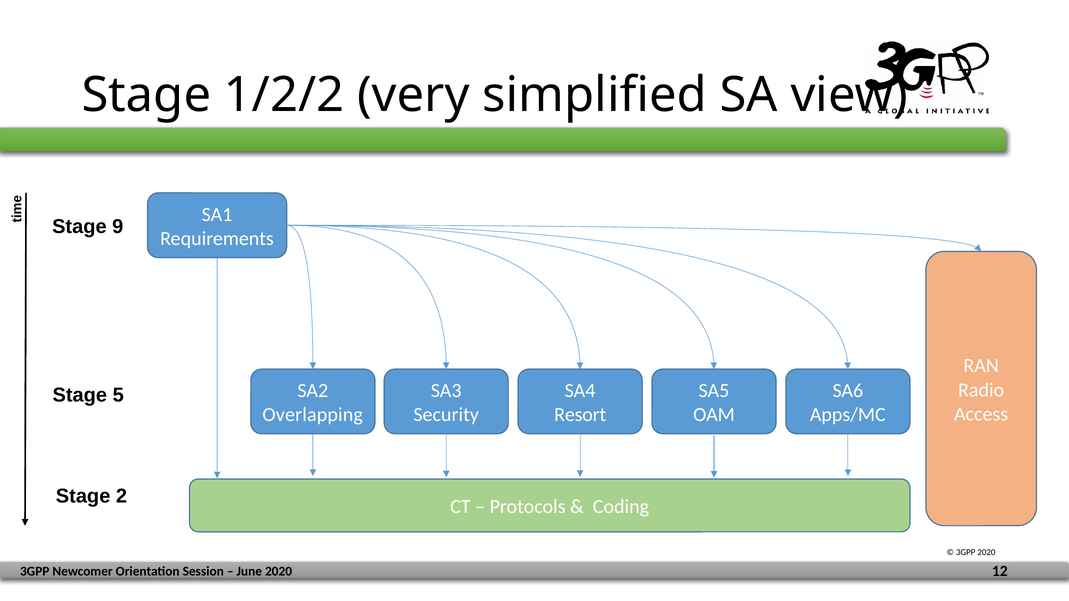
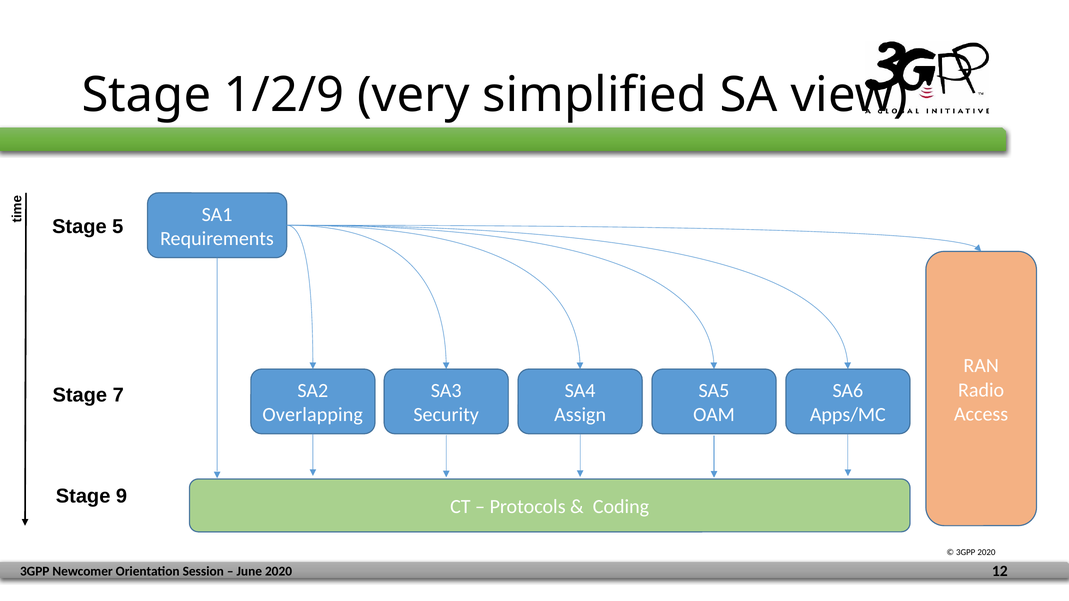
1/2/2: 1/2/2 -> 1/2/9
9: 9 -> 5
5: 5 -> 7
Resort: Resort -> Assign
2: 2 -> 9
